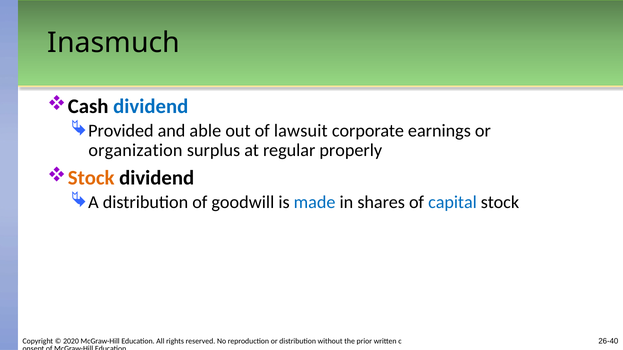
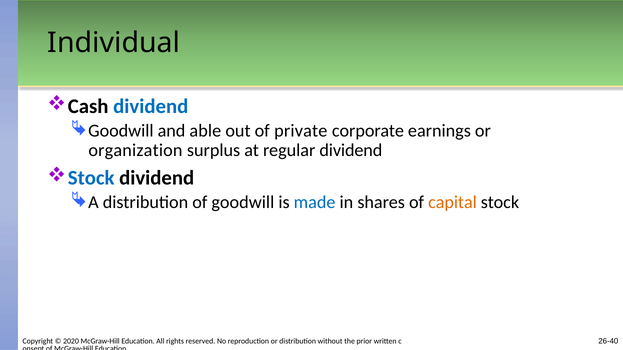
Inasmuch: Inasmuch -> Individual
Provided at (121, 131): Provided -> Goodwill
lawsuit: lawsuit -> private
regular properly: properly -> dividend
Stock at (91, 178) colour: orange -> blue
capital colour: blue -> orange
